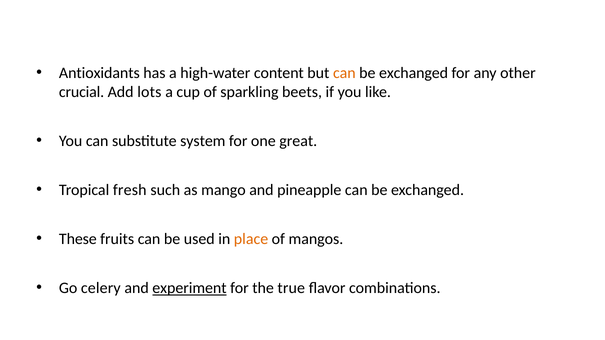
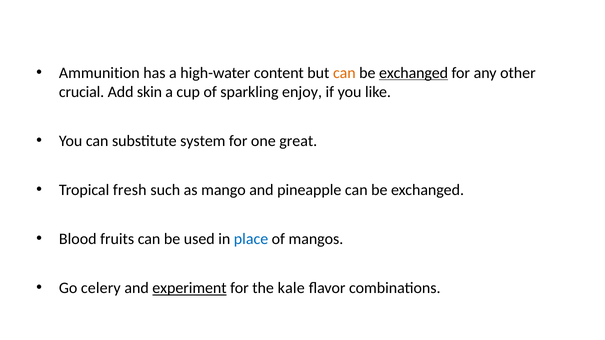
Antioxidants: Antioxidants -> Ammunition
exchanged at (414, 73) underline: none -> present
lots: lots -> skin
beets: beets -> enjoy
These: These -> Blood
place colour: orange -> blue
true: true -> kale
